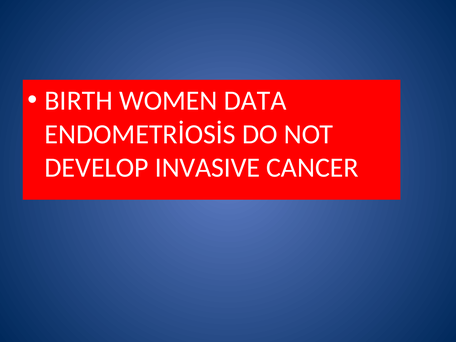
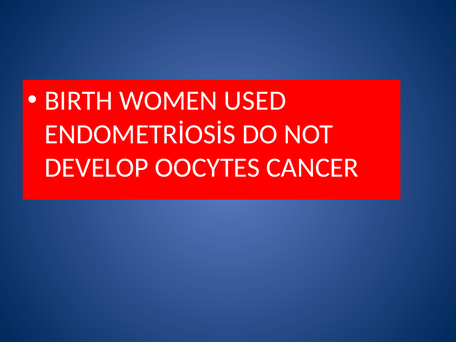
DATA: DATA -> USED
INVASIVE: INVASIVE -> OOCYTES
